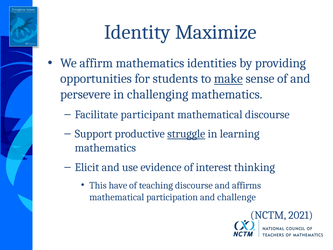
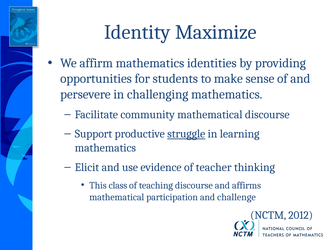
make underline: present -> none
participant: participant -> community
interest: interest -> teacher
have: have -> class
2021: 2021 -> 2012
